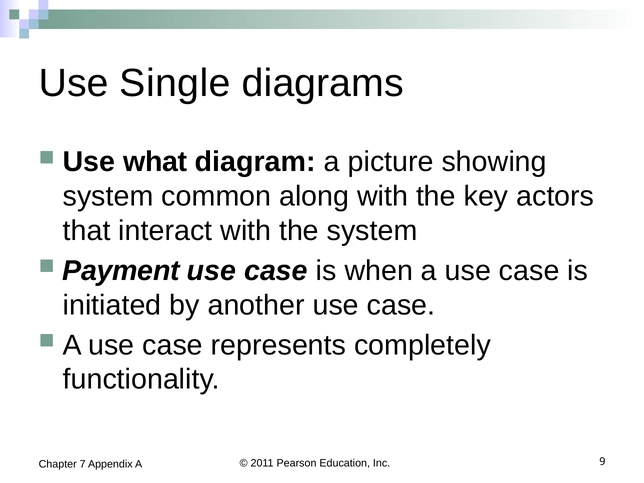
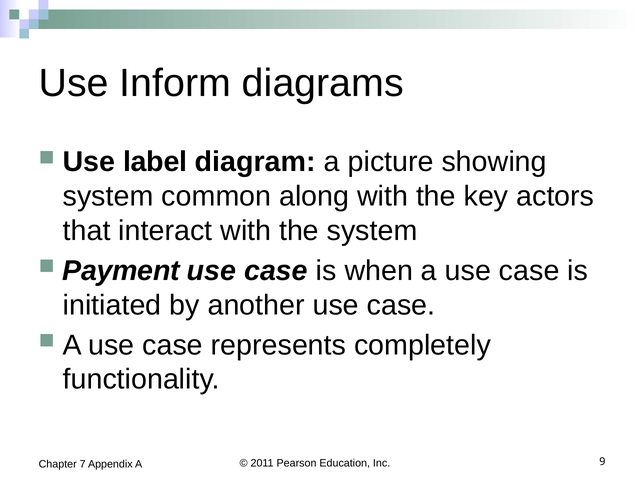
Single: Single -> Inform
what: what -> label
